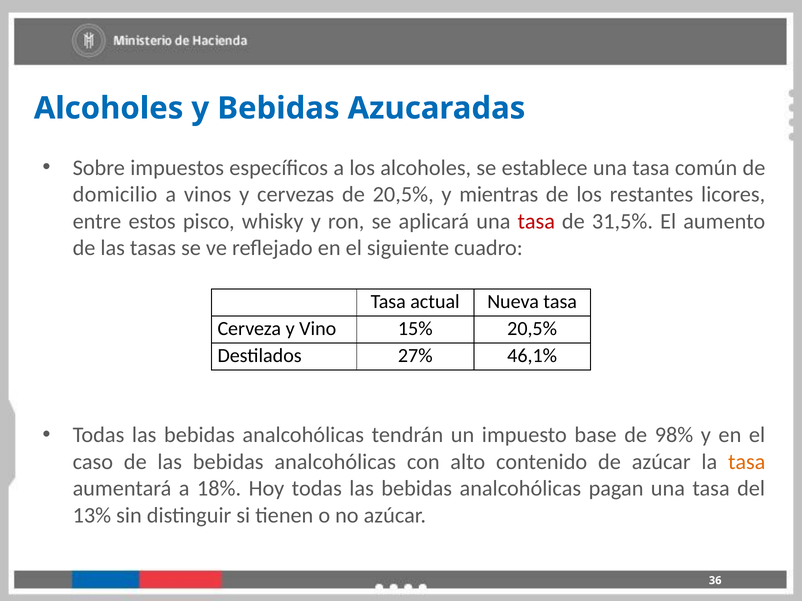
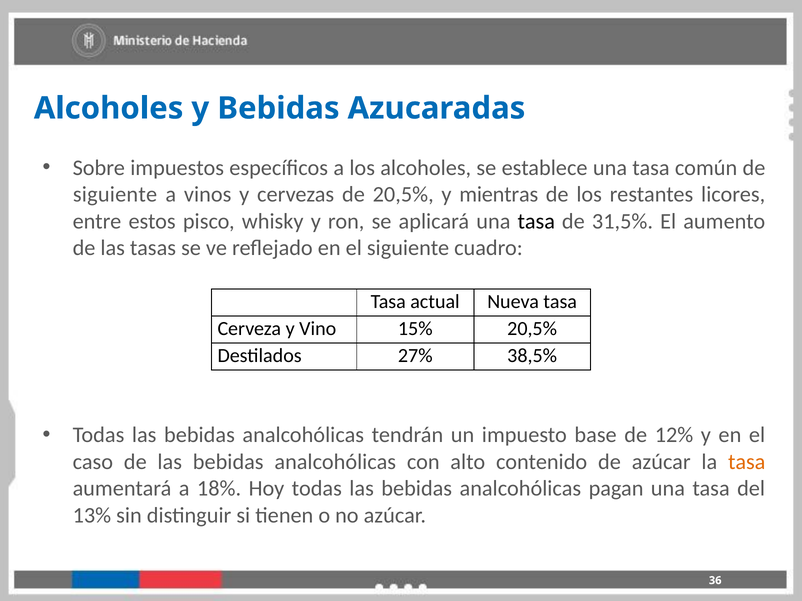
domicilio at (115, 195): domicilio -> siguiente
tasa at (536, 222) colour: red -> black
46,1%: 46,1% -> 38,5%
98%: 98% -> 12%
